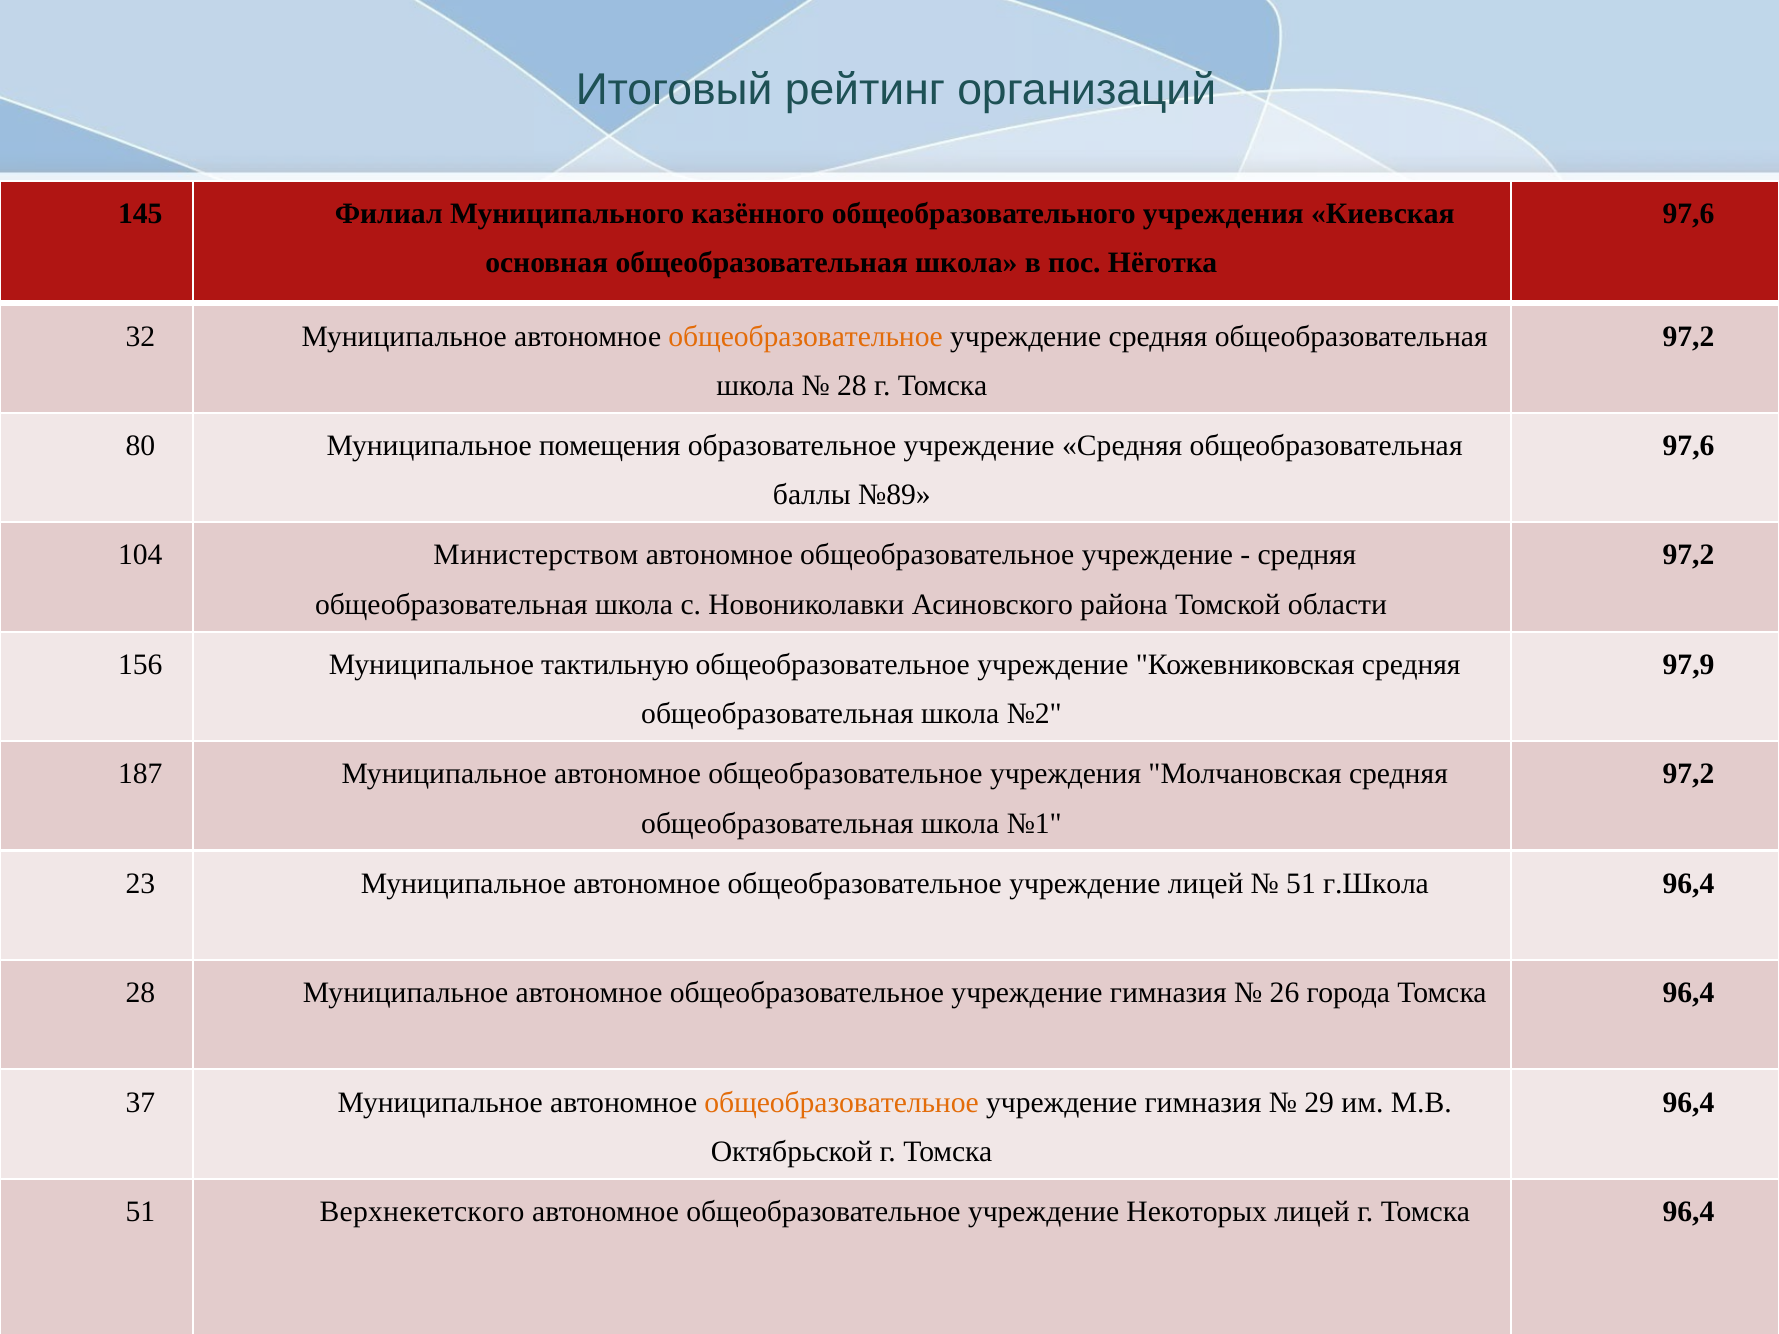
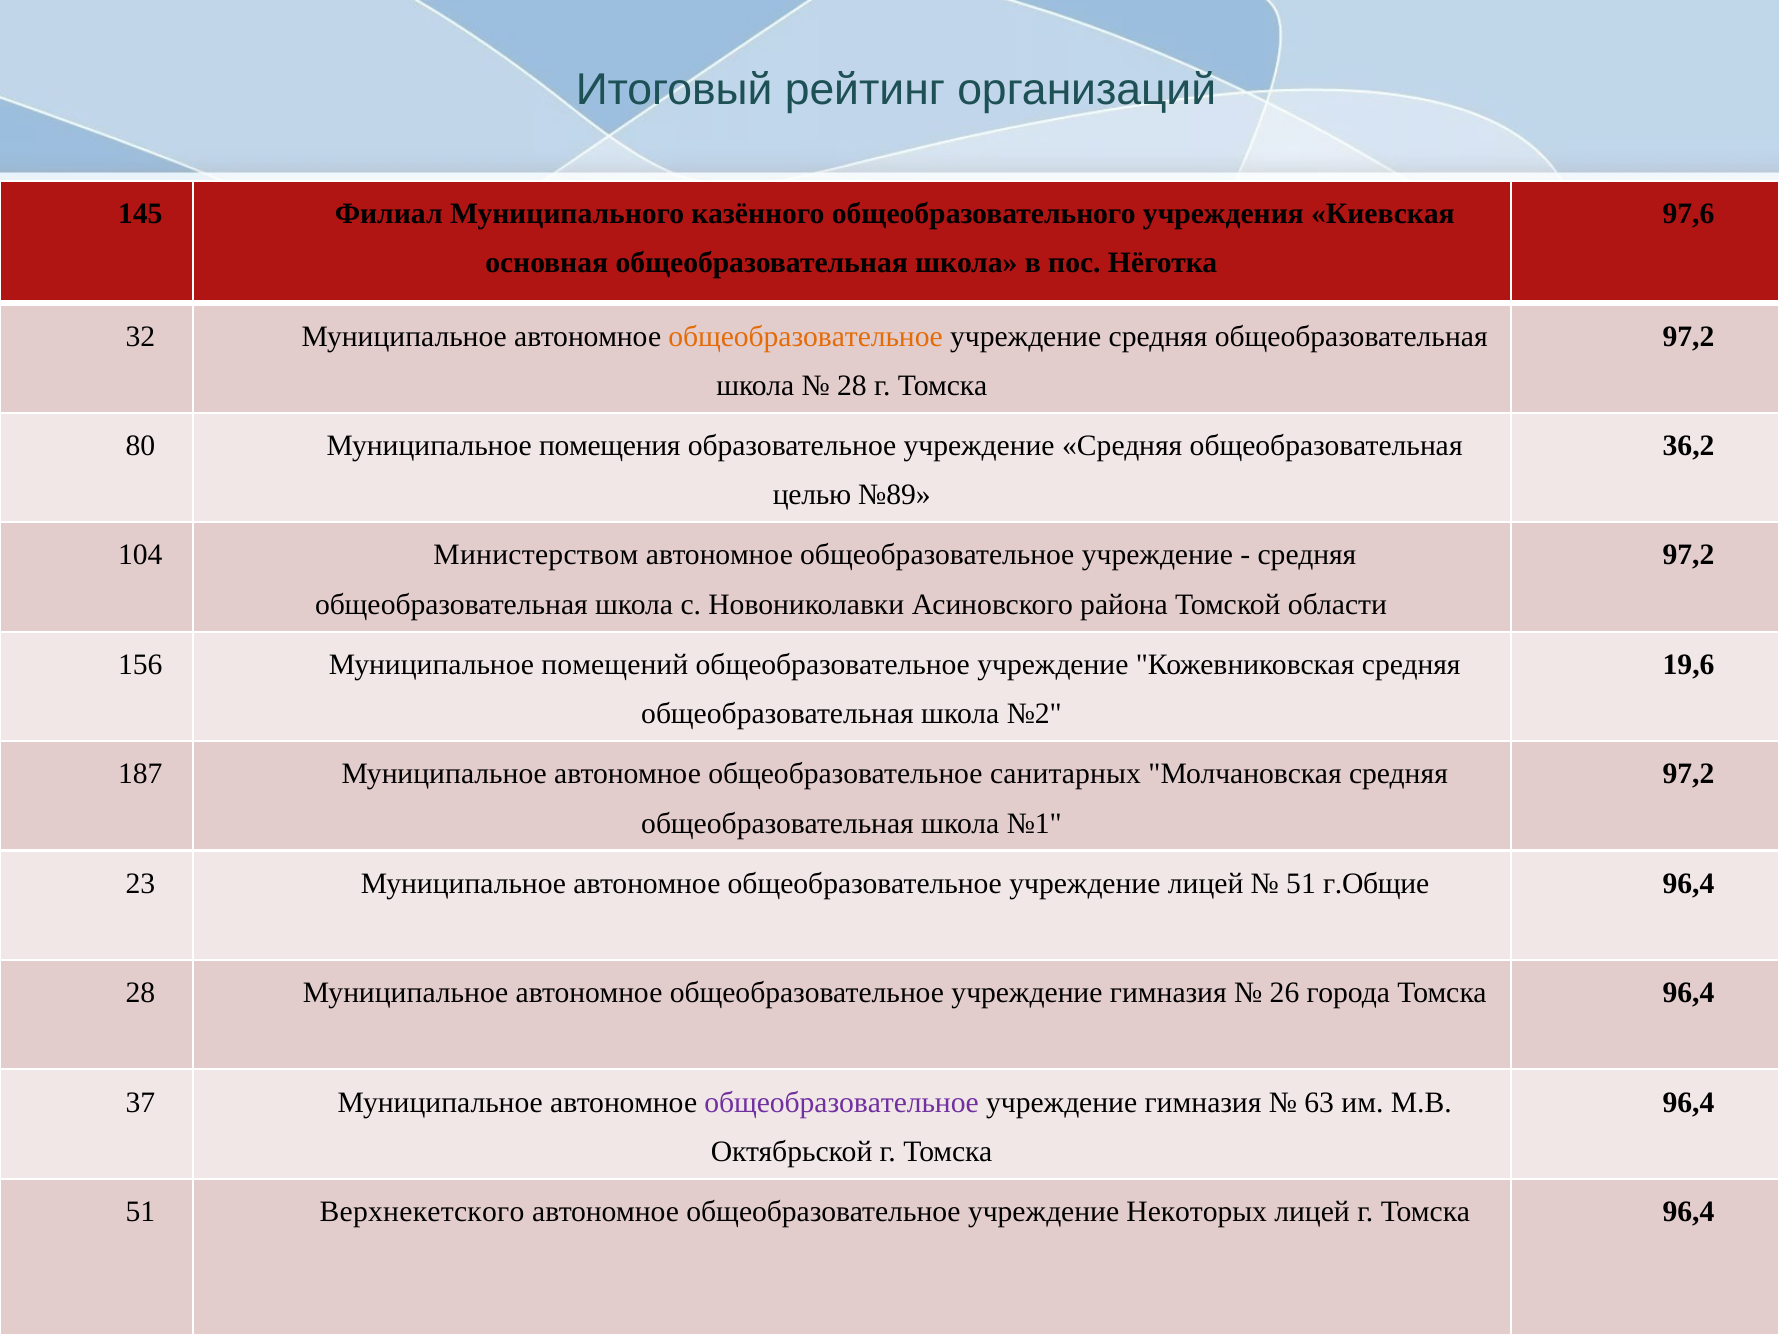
97,6 at (1689, 446): 97,6 -> 36,2
баллы: баллы -> целью
тактильную: тактильную -> помещений
97,9: 97,9 -> 19,6
общеобразовательное учреждения: учреждения -> санитарных
г.Школа: г.Школа -> г.Общие
общеобразовательное at (842, 1103) colour: orange -> purple
29: 29 -> 63
